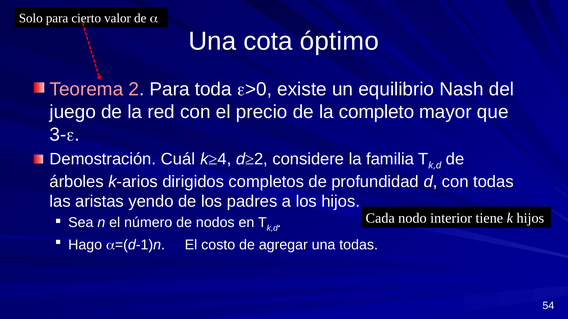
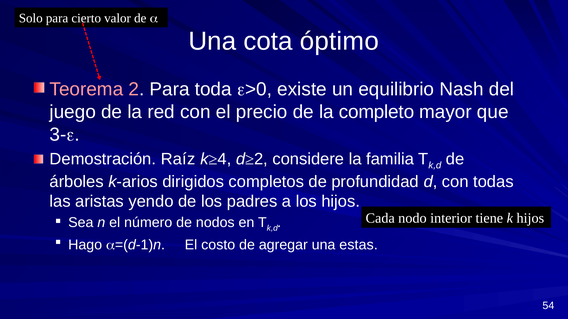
Cuál: Cuál -> Raíz
una todas: todas -> estas
